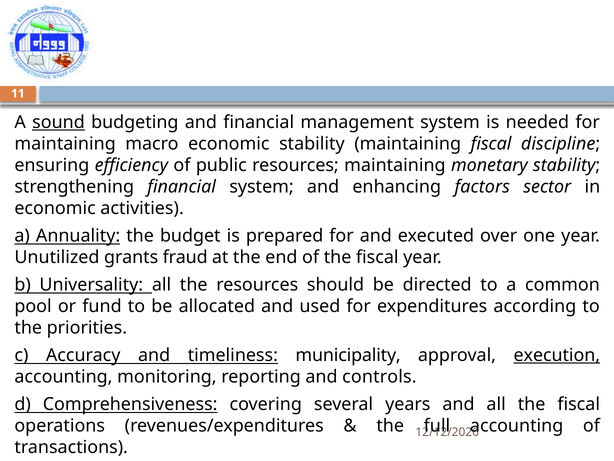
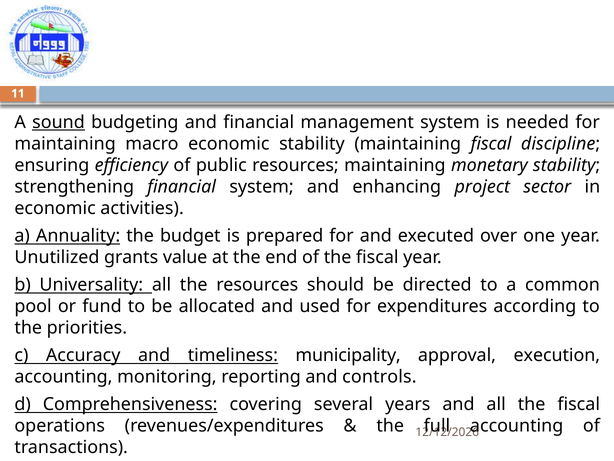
factors: factors -> project
fraud: fraud -> value
execution underline: present -> none
